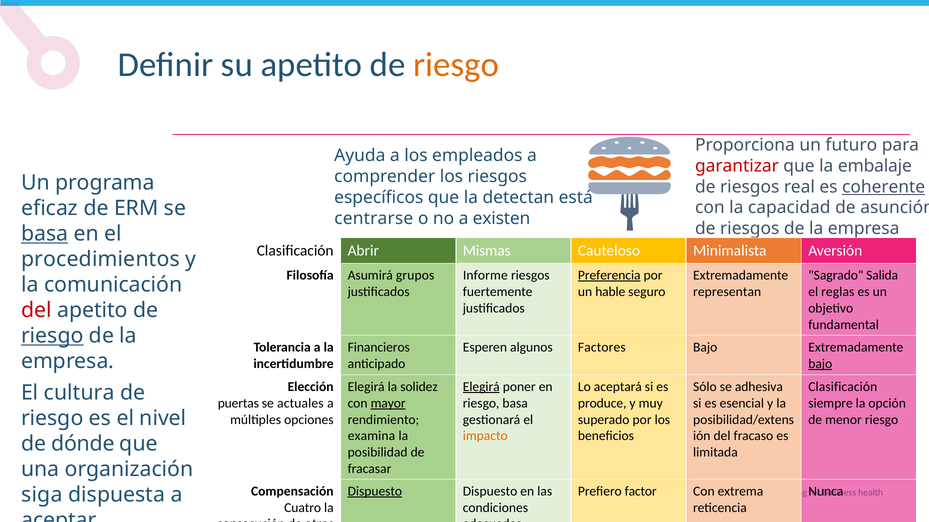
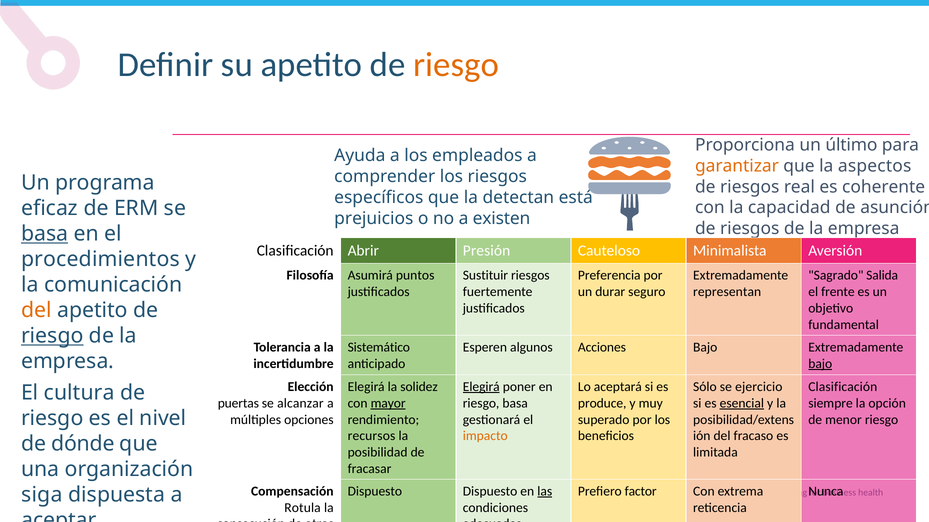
futuro: futuro -> último
garantizar colour: red -> orange
embalaje: embalaje -> aspectos
coherente underline: present -> none
centrarse: centrarse -> prejuicios
Mismas: Mismas -> Presión
grupos: grupos -> puntos
Informe: Informe -> Sustituir
Preferencia underline: present -> none
hable: hable -> durar
reglas: reglas -> frente
del at (36, 311) colour: red -> orange
Financieros: Financieros -> Sistemático
Factores: Factores -> Acciones
adhesiva: adhesiva -> ejercicio
actuales: actuales -> alcanzar
esencial underline: none -> present
examina: examina -> recursos
Dispuesto at (375, 492) underline: present -> none
las underline: none -> present
Cuatro: Cuatro -> Rotula
